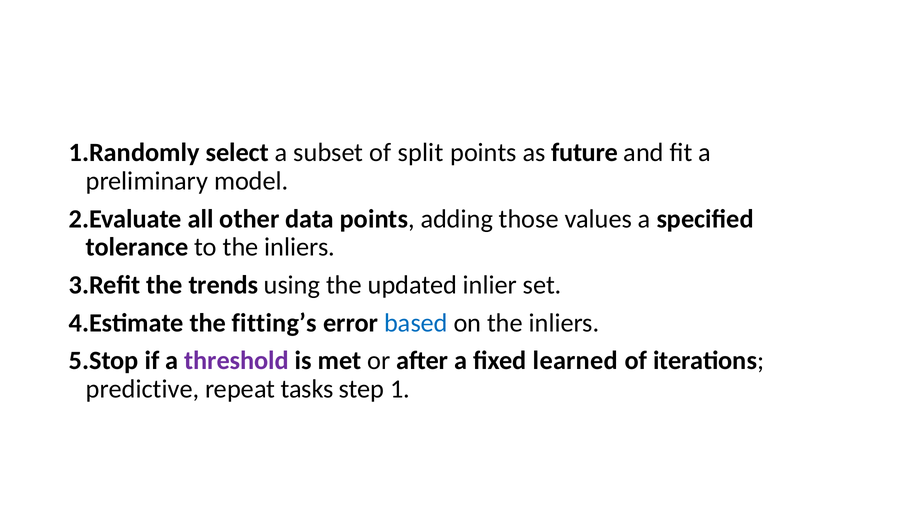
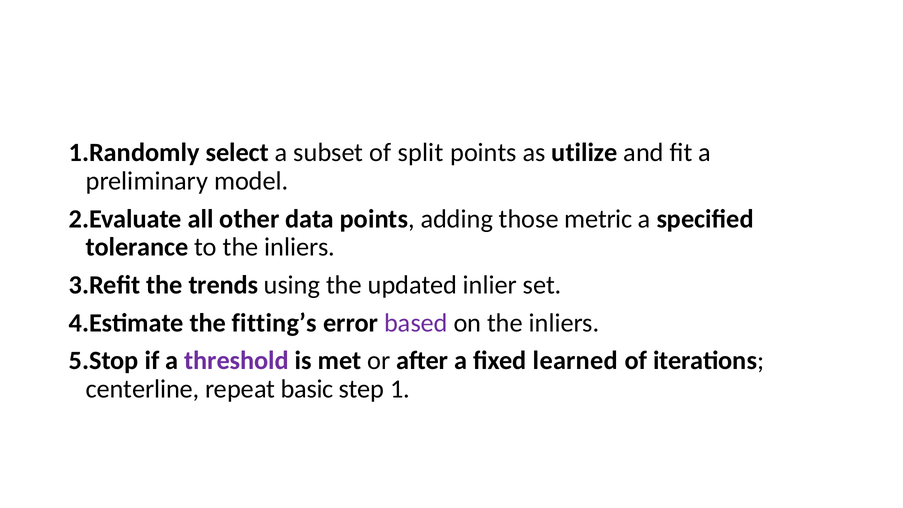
future: future -> utilize
values: values -> metric
based colour: blue -> purple
predictive: predictive -> centerline
tasks: tasks -> basic
